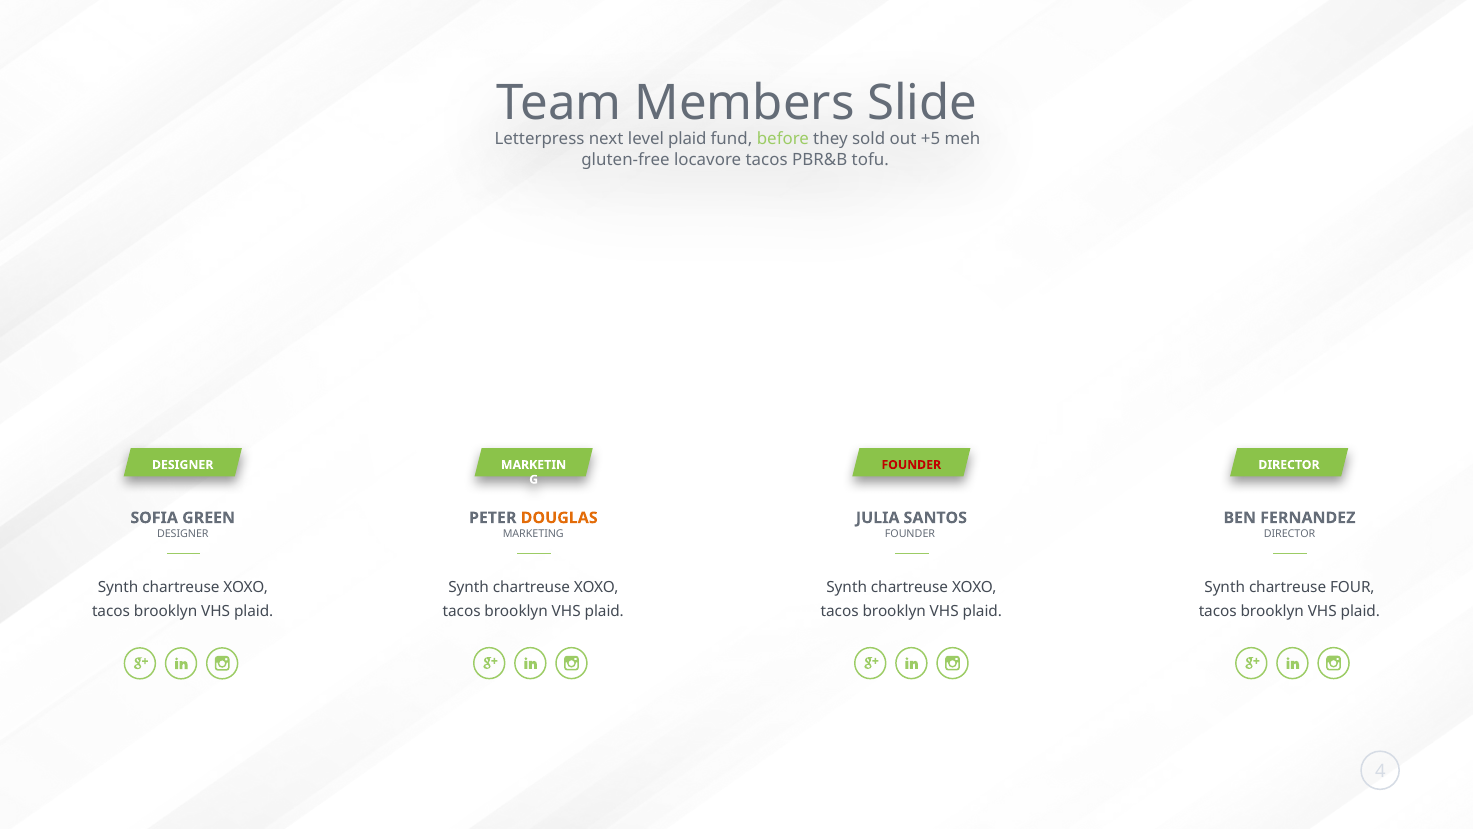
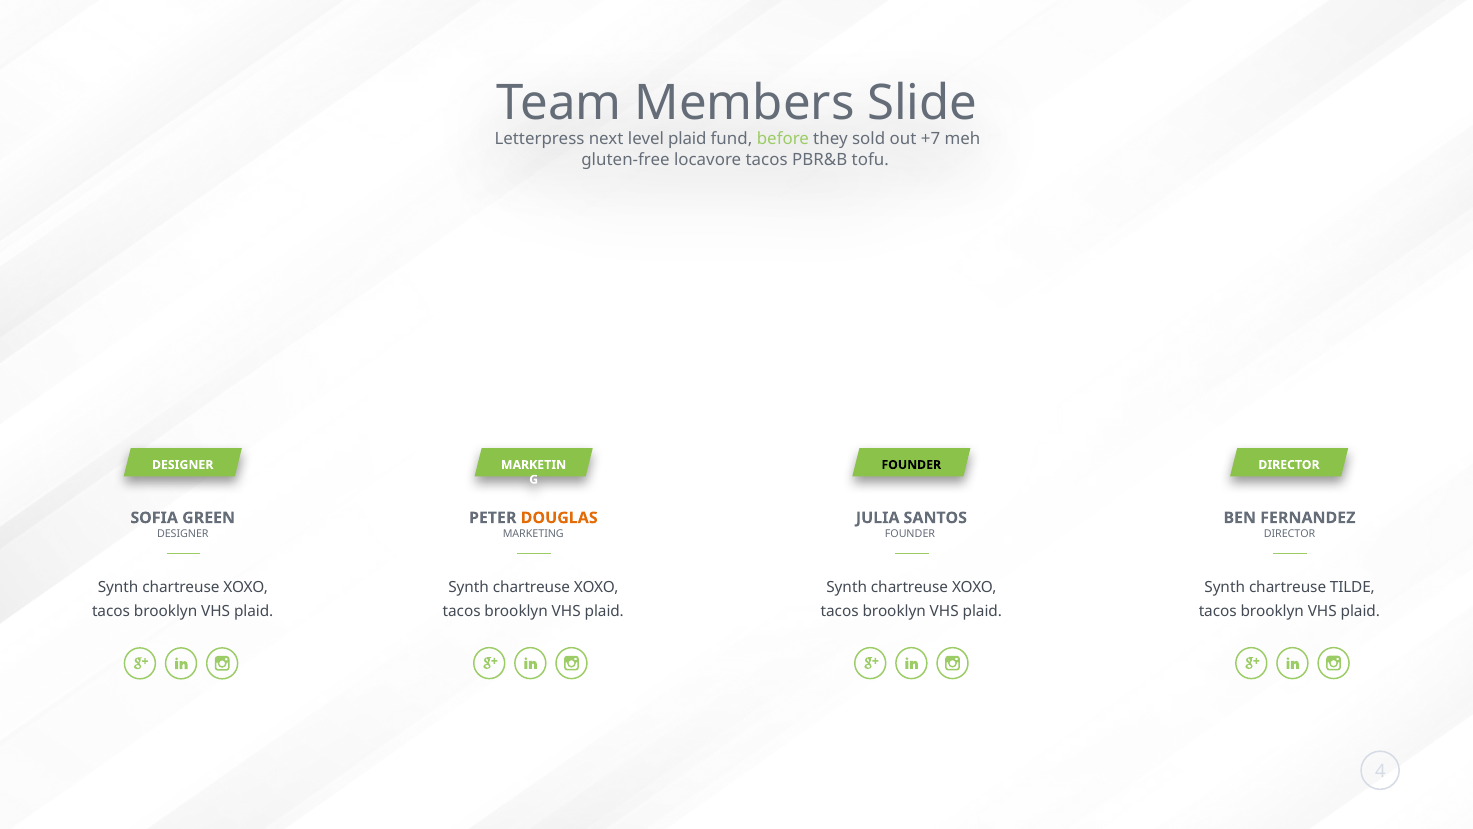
+5: +5 -> +7
FOUNDER at (911, 465) colour: red -> black
FOUR: FOUR -> TILDE
